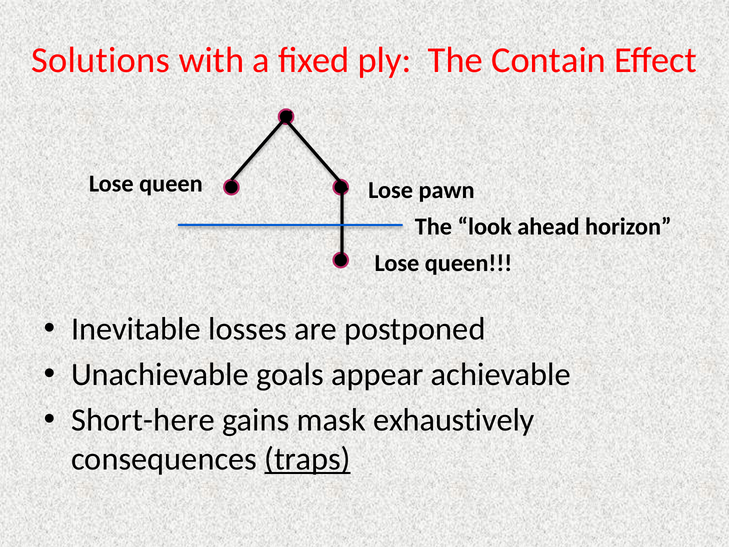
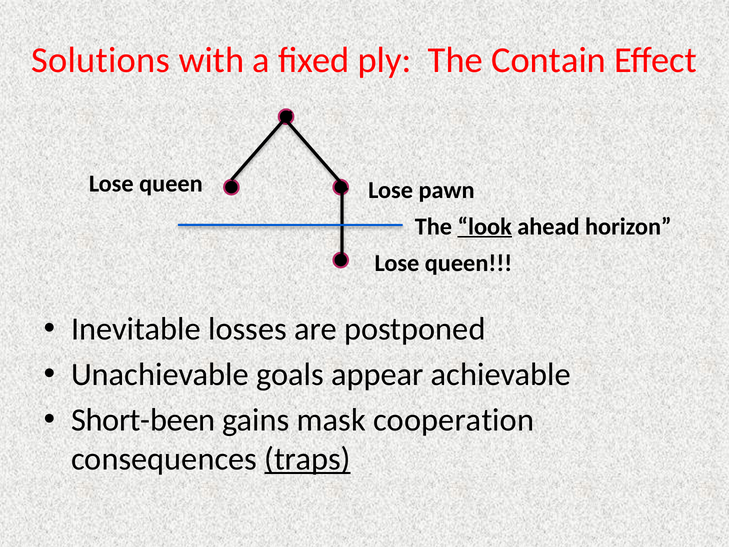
look underline: none -> present
Short-here: Short-here -> Short-been
exhaustively: exhaustively -> cooperation
